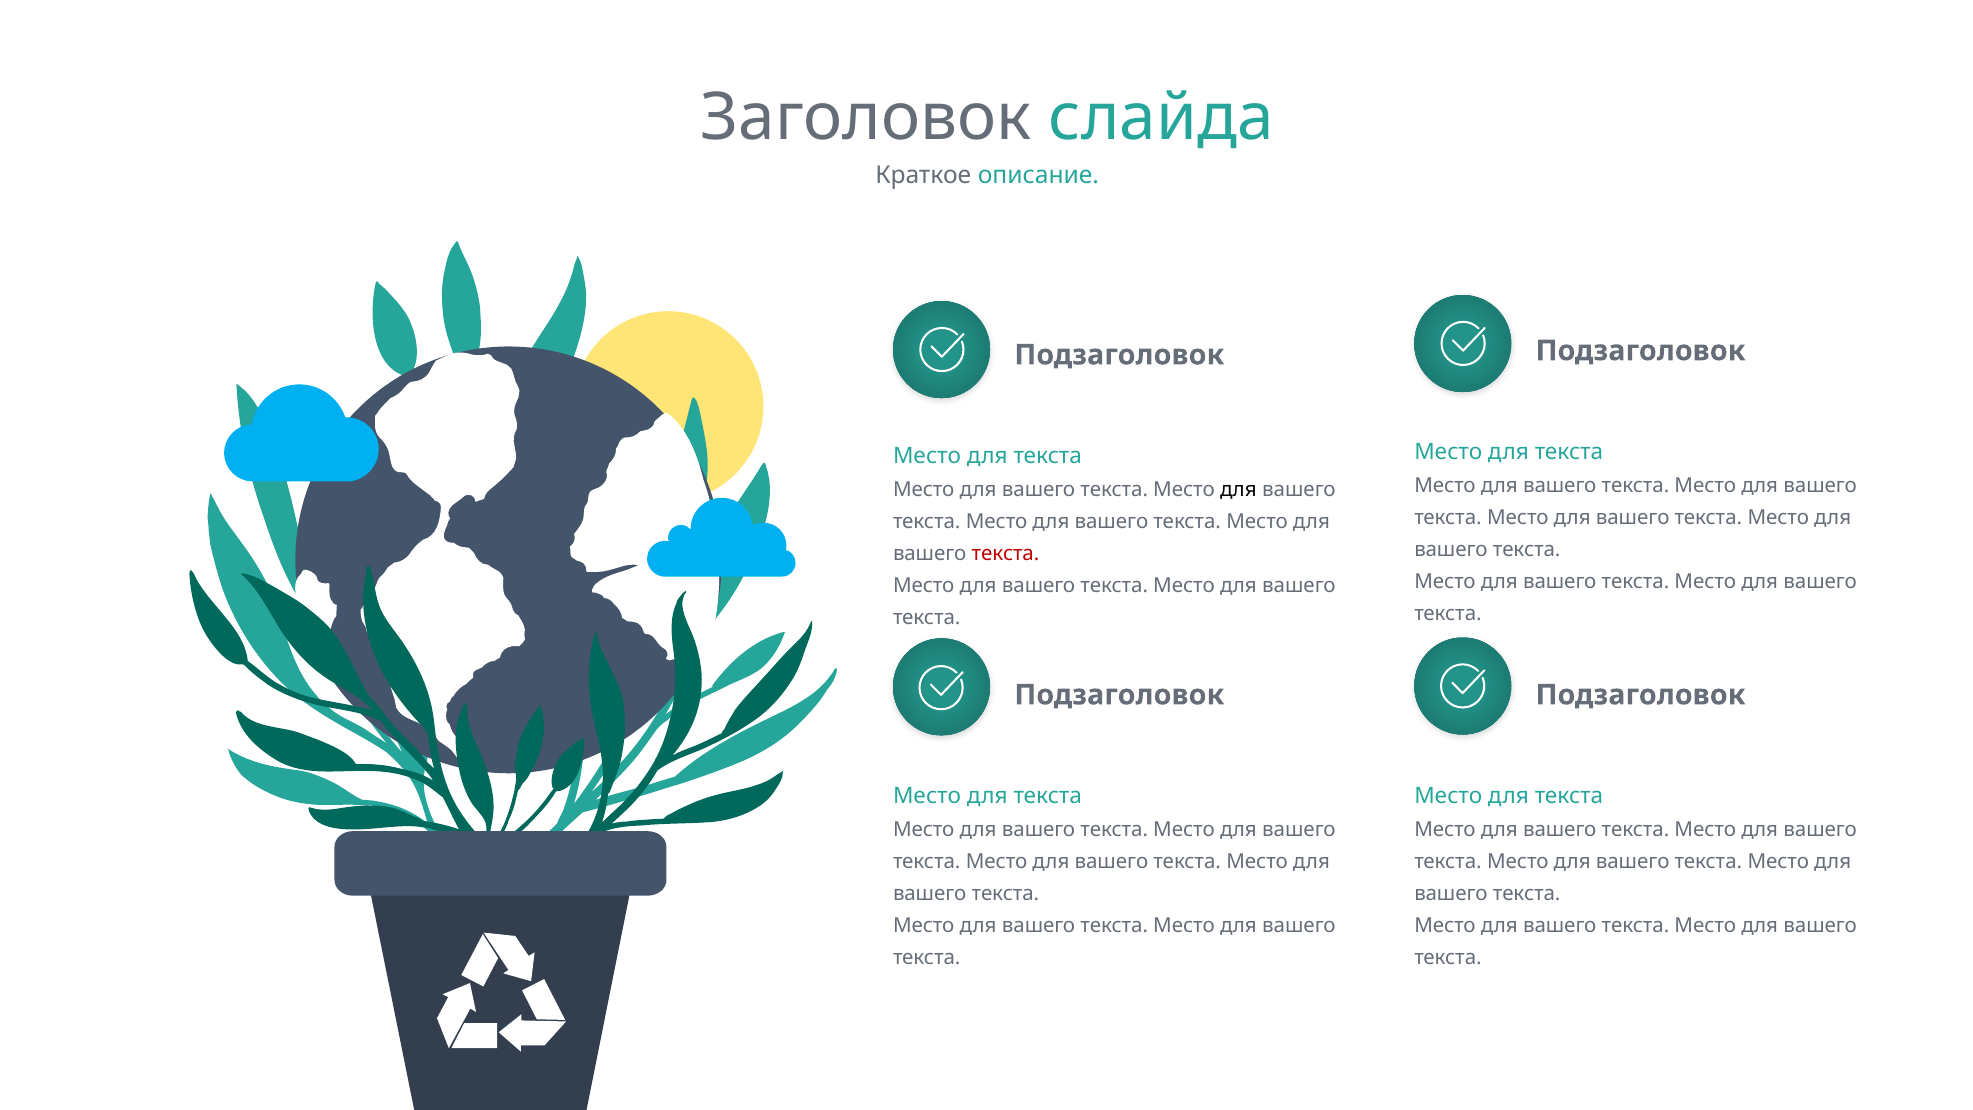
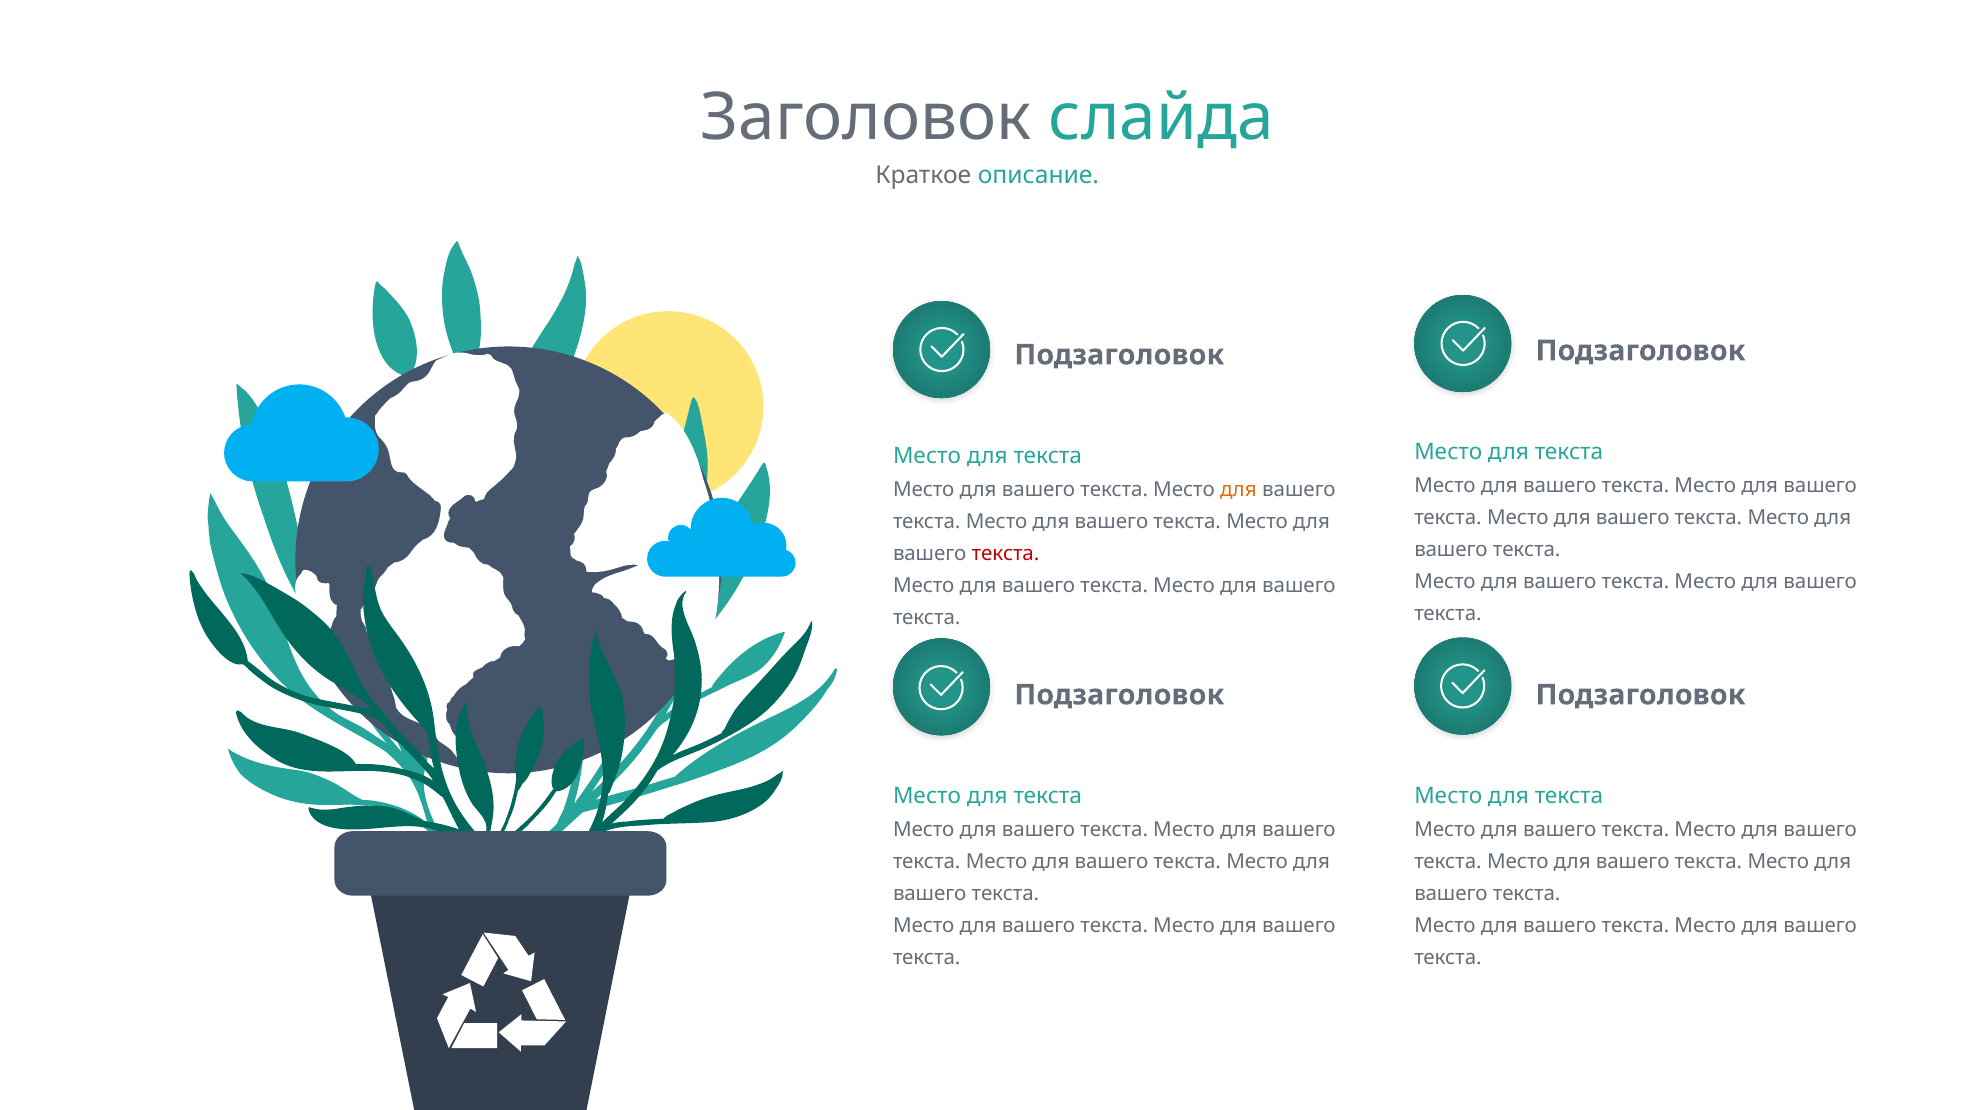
для at (1238, 489) colour: black -> orange
